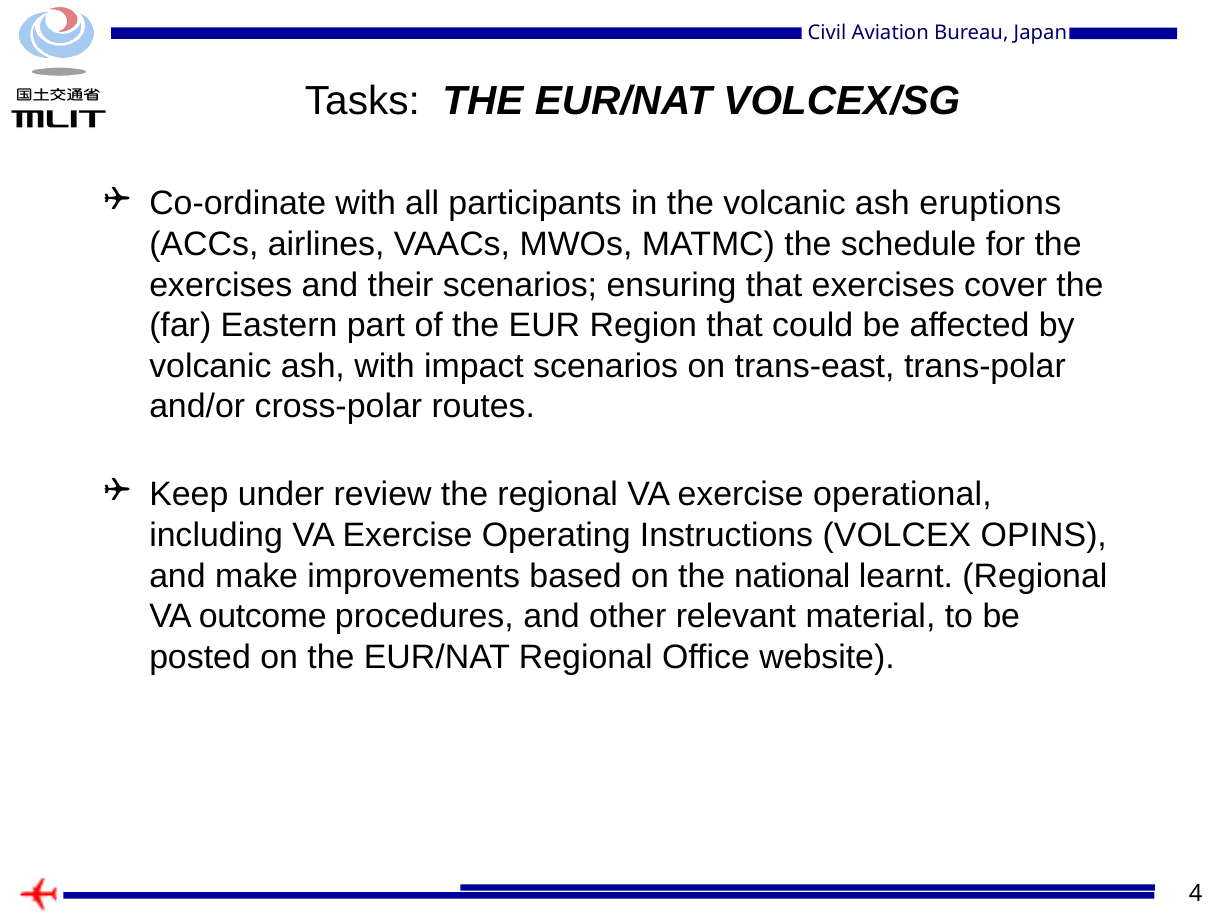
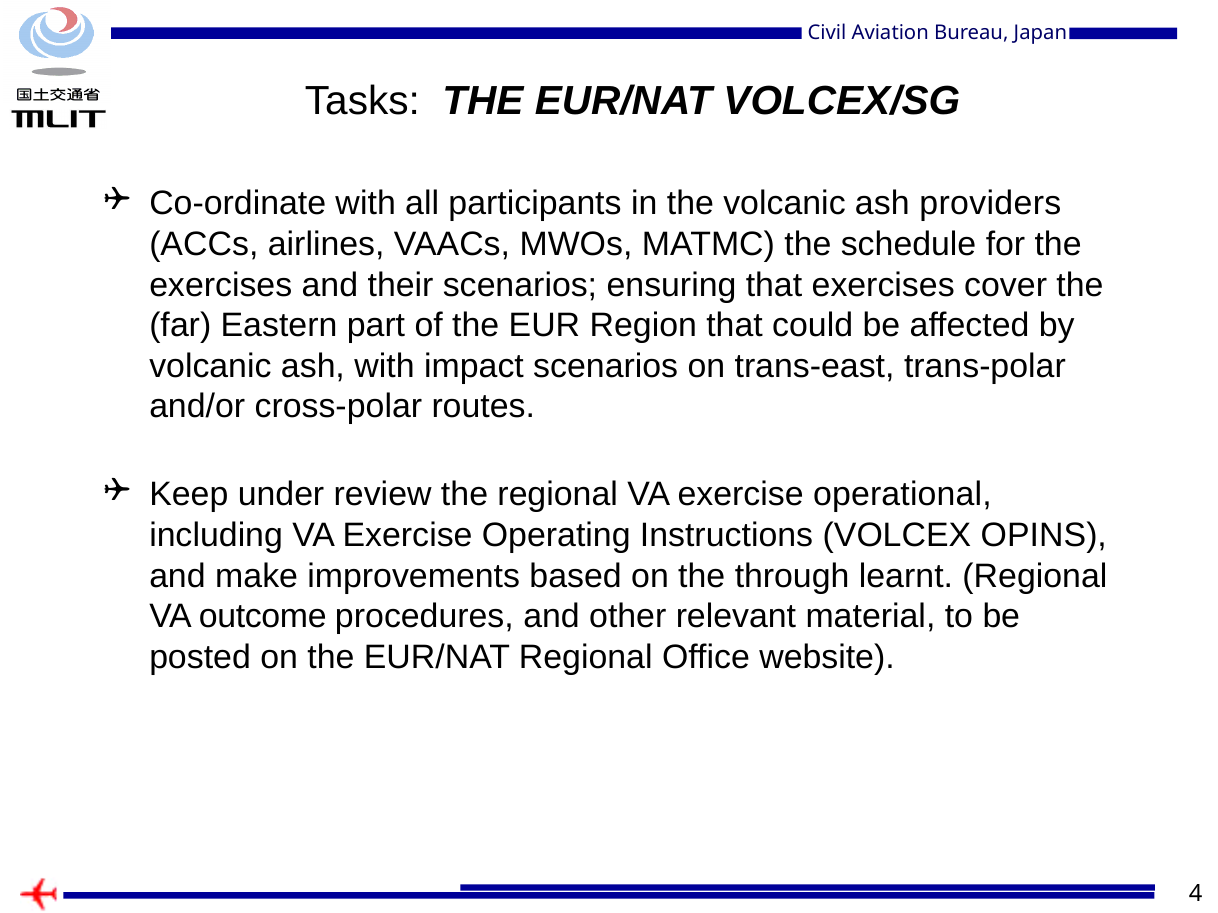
eruptions: eruptions -> providers
national: national -> through
